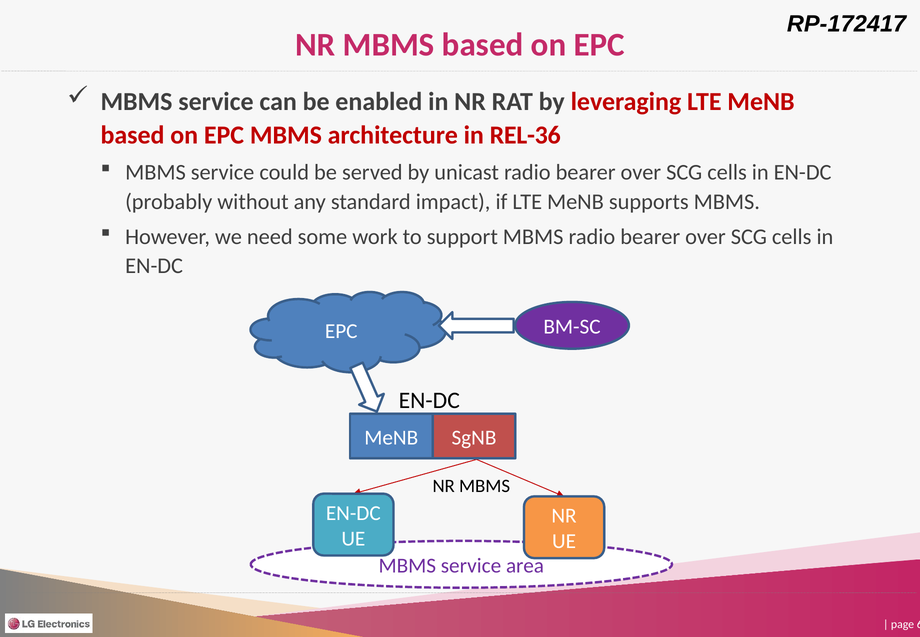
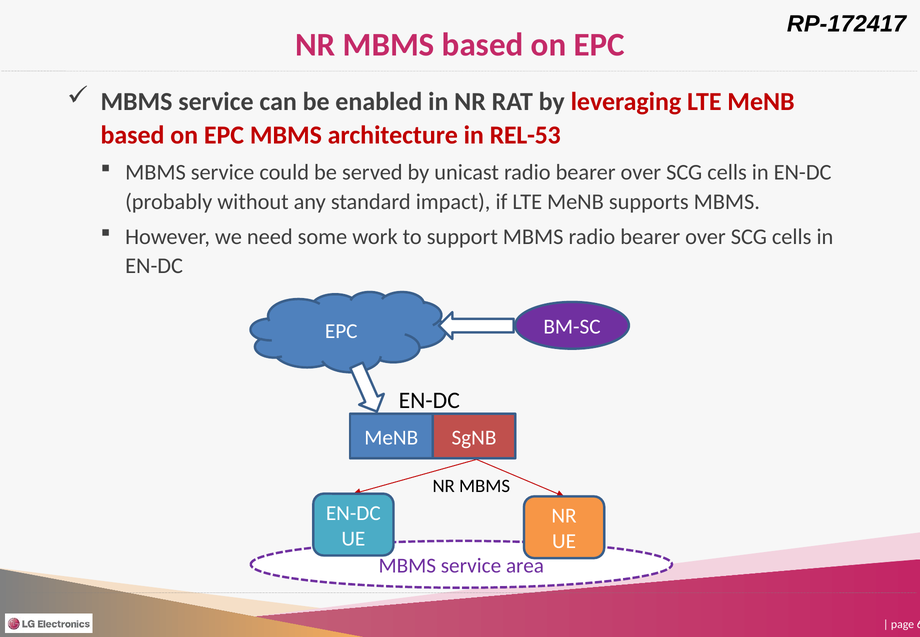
REL-36: REL-36 -> REL-53
